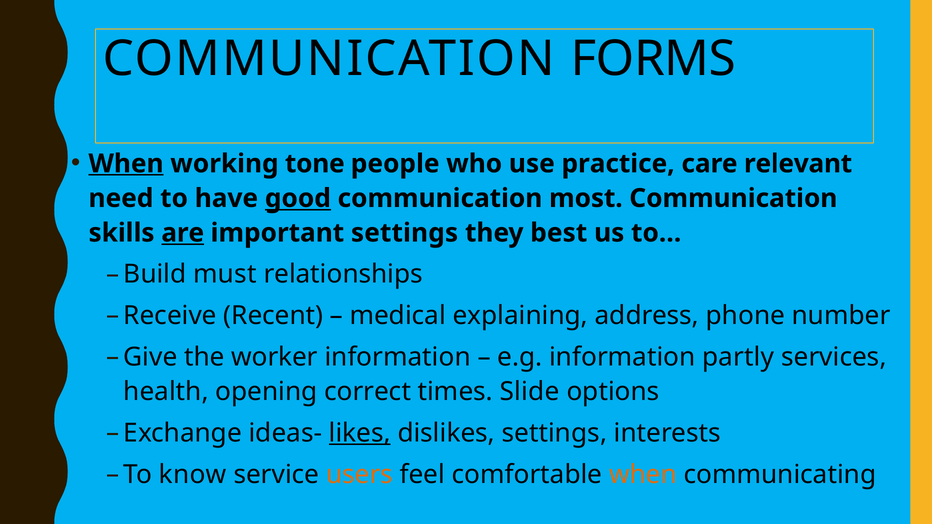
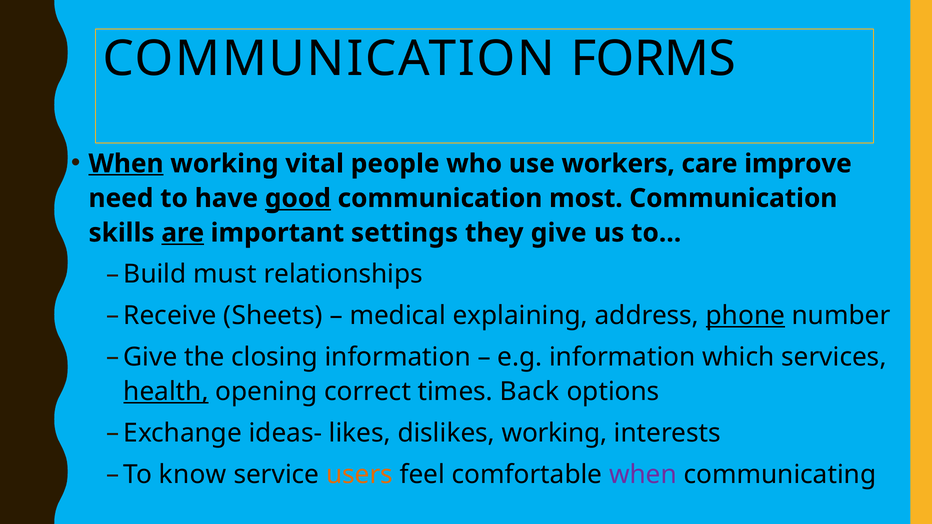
tone: tone -> vital
practice: practice -> workers
relevant: relevant -> improve
they best: best -> give
Recent: Recent -> Sheets
phone underline: none -> present
worker: worker -> closing
partly: partly -> which
health underline: none -> present
Slide: Slide -> Back
likes underline: present -> none
dislikes settings: settings -> working
when at (643, 475) colour: orange -> purple
